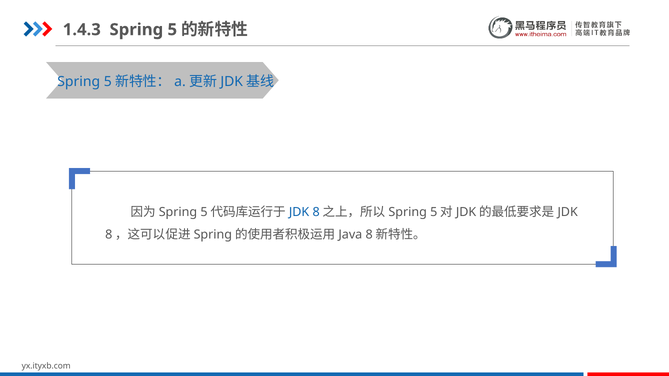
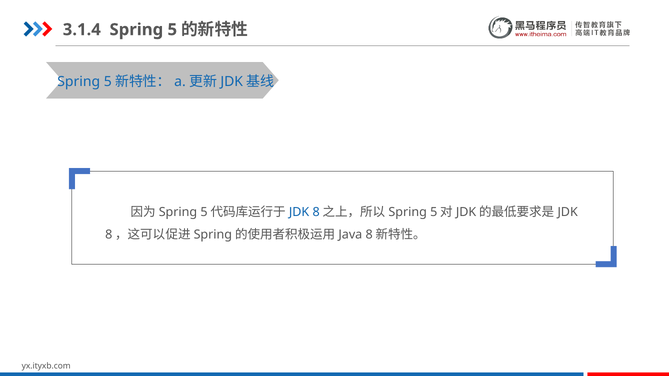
1.4.3: 1.4.3 -> 3.1.4
